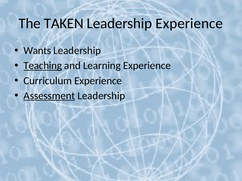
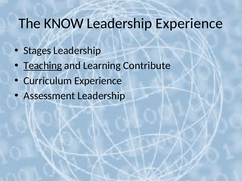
TAKEN: TAKEN -> KNOW
Wants: Wants -> Stages
Learning Experience: Experience -> Contribute
Assessment underline: present -> none
